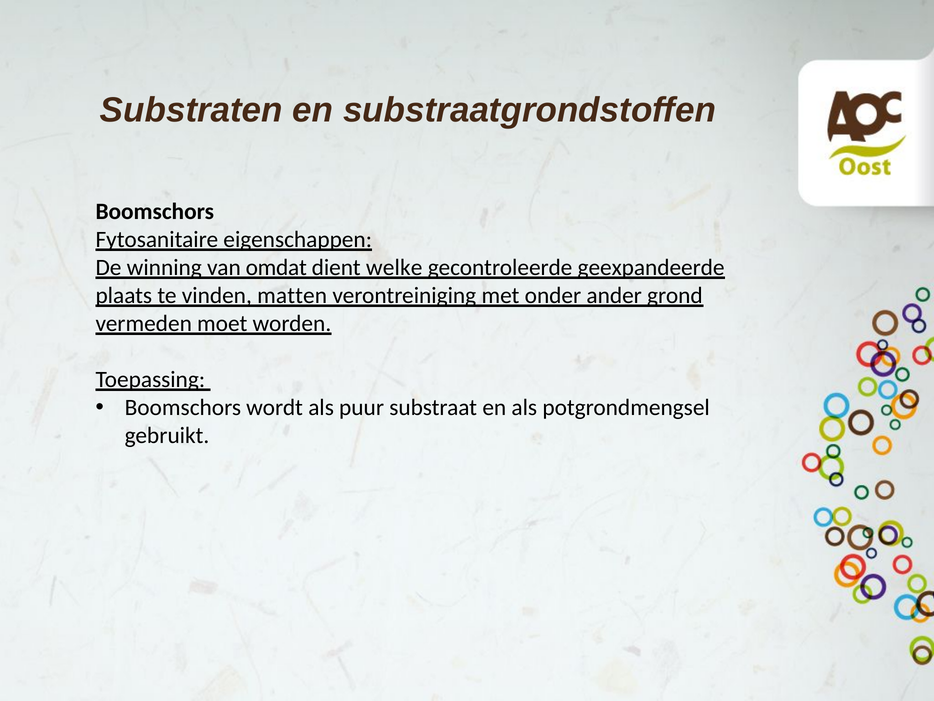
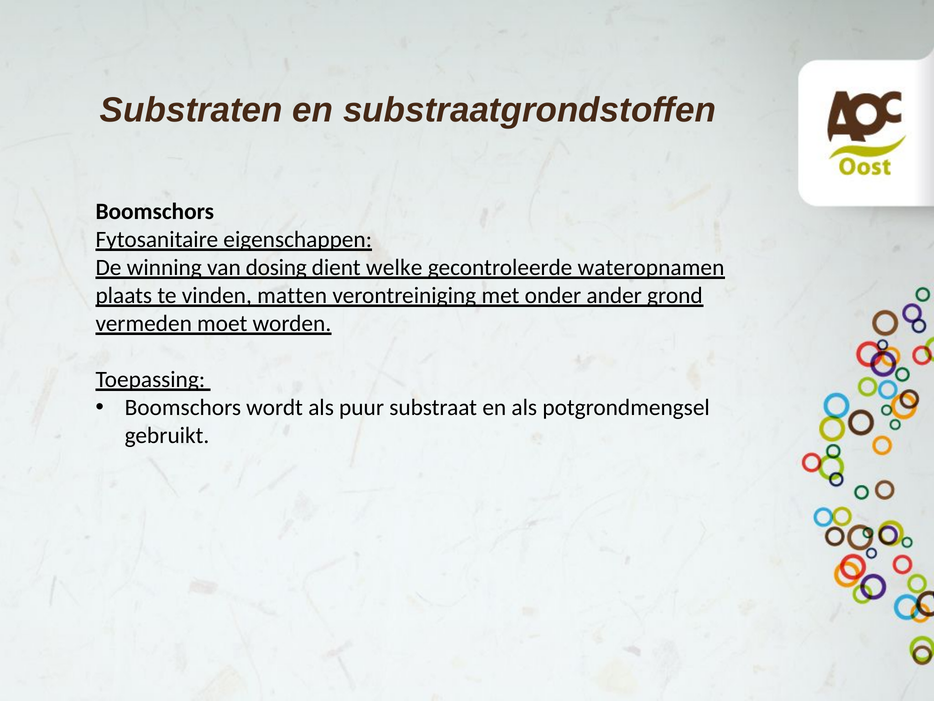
omdat: omdat -> dosing
geexpandeerde: geexpandeerde -> wateropnamen
